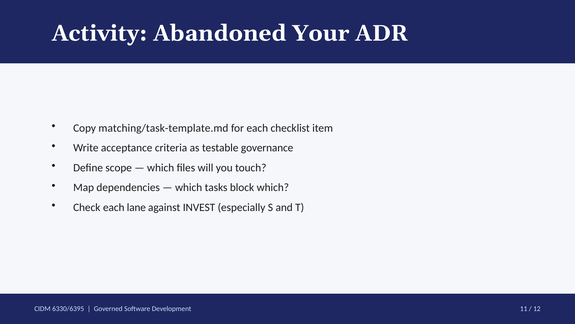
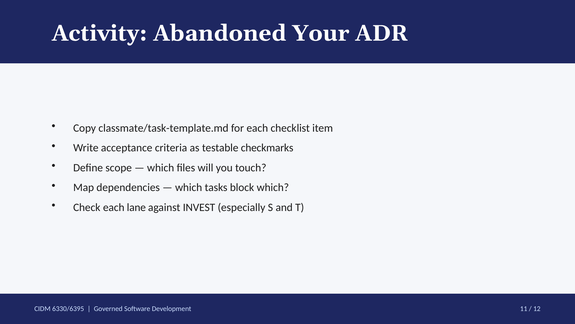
matching/task-template.md: matching/task-template.md -> classmate/task-template.md
governance: governance -> checkmarks
